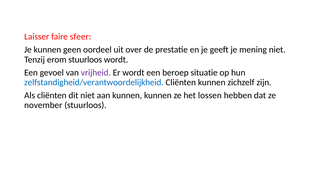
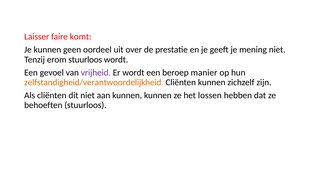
sfeer: sfeer -> komt
situatie: situatie -> manier
zelfstandigheid/verantwoordelijkheid colour: blue -> orange
november: november -> behoeften
